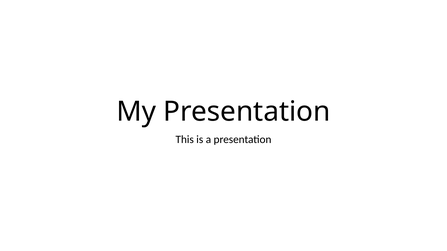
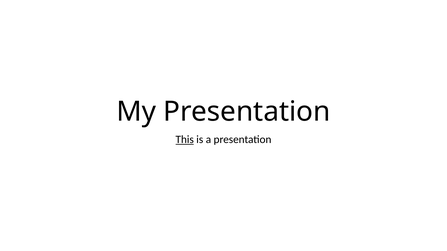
This underline: none -> present
